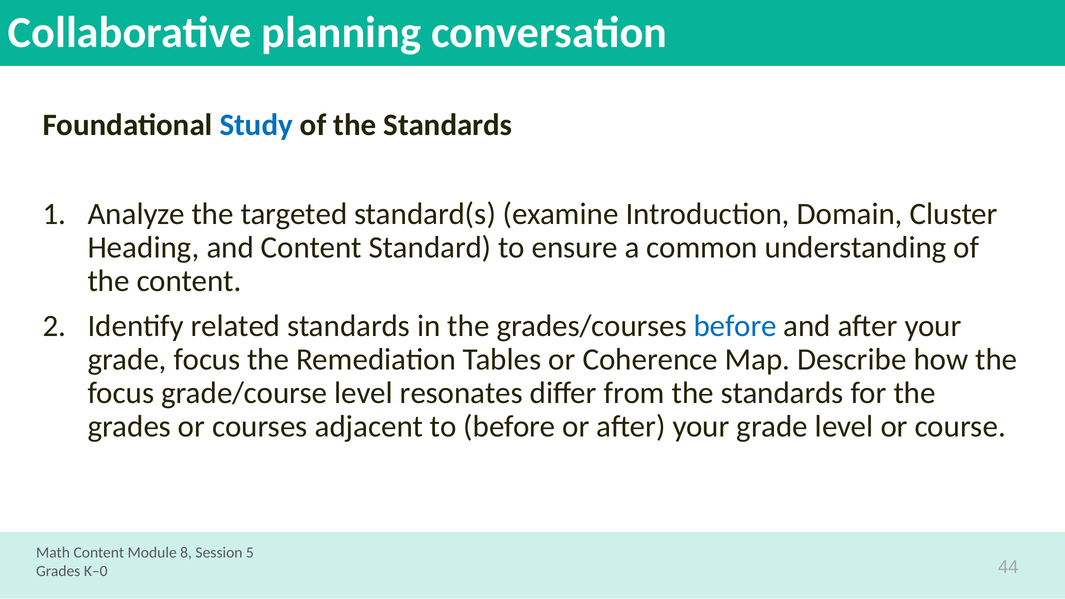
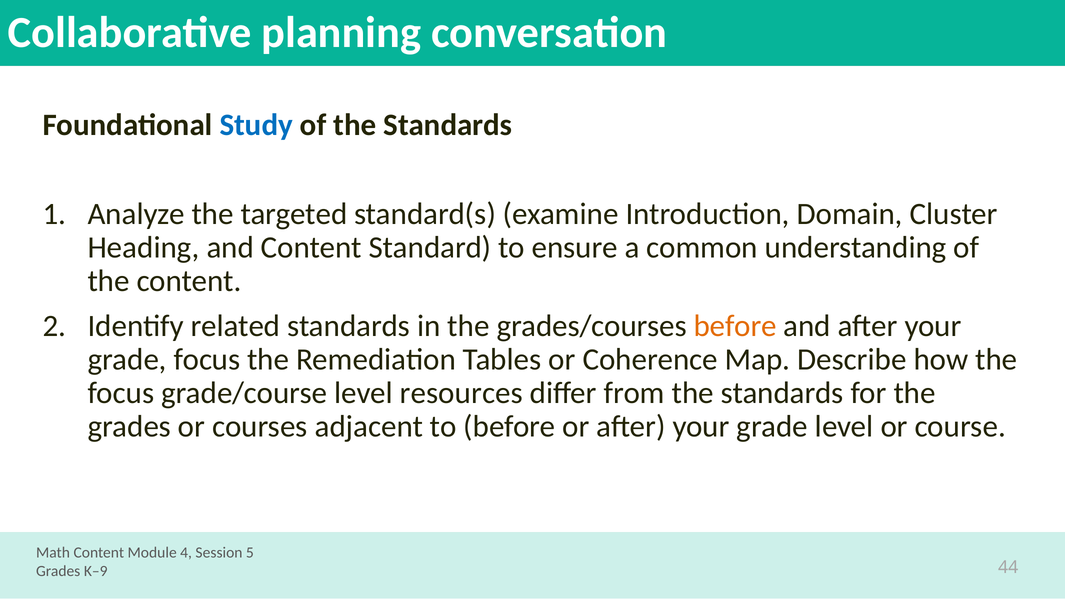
before at (735, 326) colour: blue -> orange
resonates: resonates -> resources
8: 8 -> 4
K–0: K–0 -> K–9
